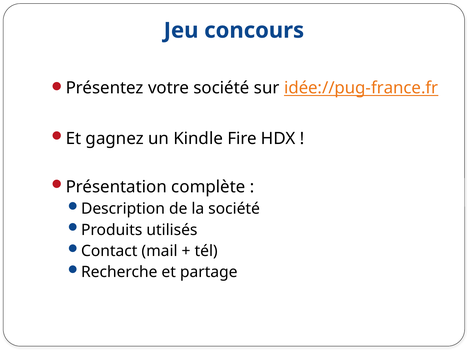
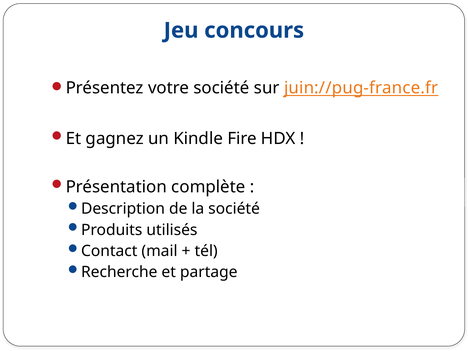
idée://pug-france.fr: idée://pug-france.fr -> juin://pug-france.fr
